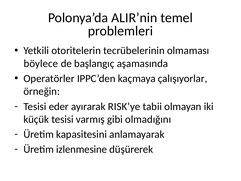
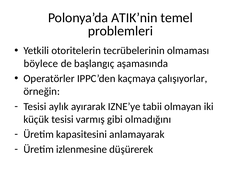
ALIR’nin: ALIR’nin -> ATIK’nin
eder: eder -> aylık
RISK’ye: RISK’ye -> IZNE’ye
